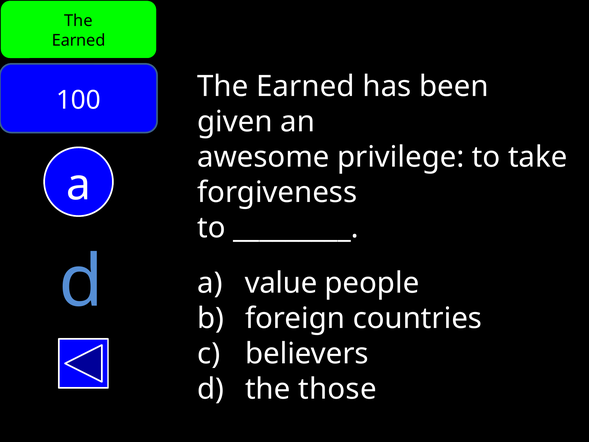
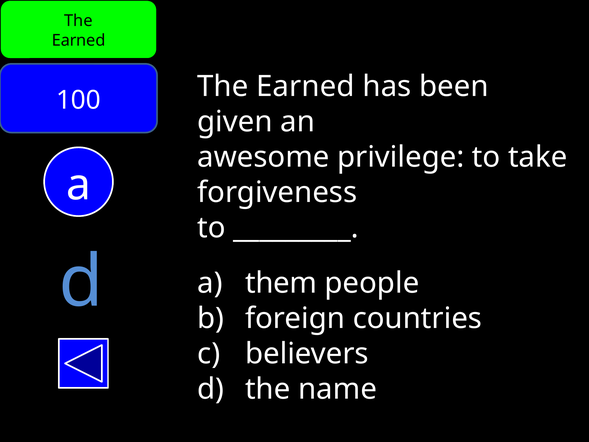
value: value -> them
those: those -> name
